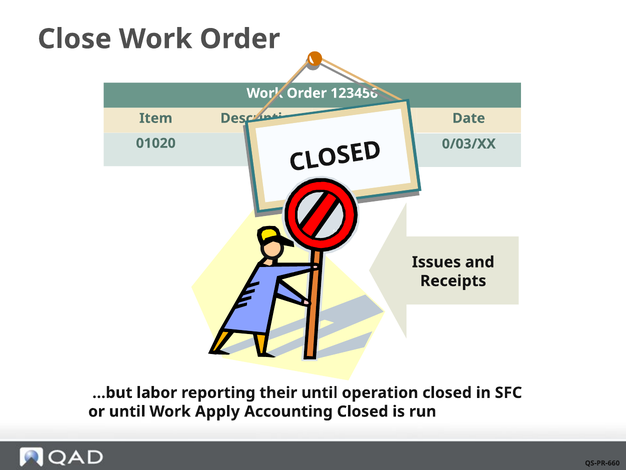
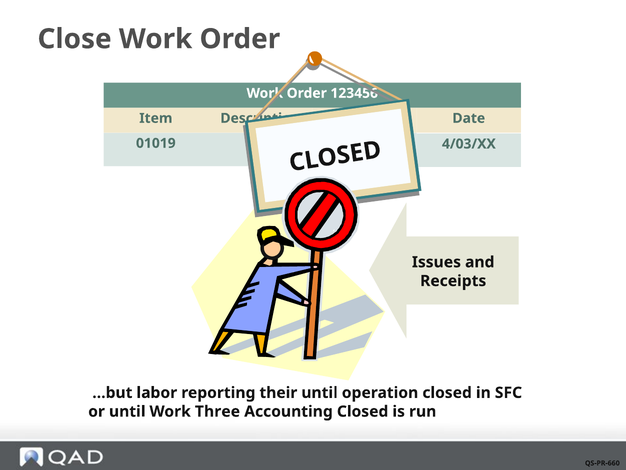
01020: 01020 -> 01019
0/03/XX: 0/03/XX -> 4/03/XX
Apply: Apply -> Three
